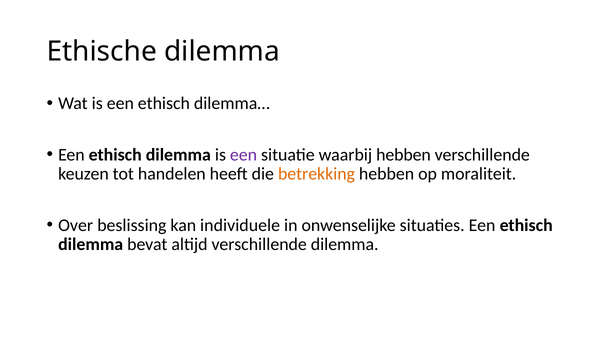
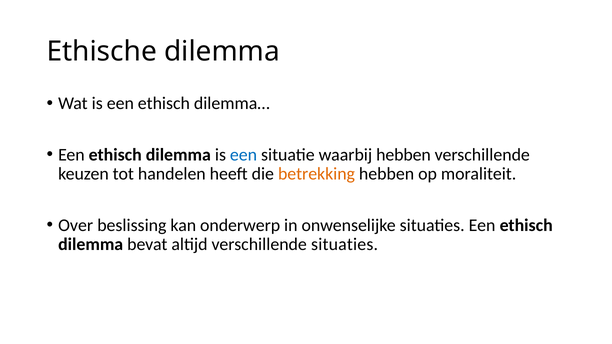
een at (244, 155) colour: purple -> blue
individuele: individuele -> onderwerp
verschillende dilemma: dilemma -> situaties
